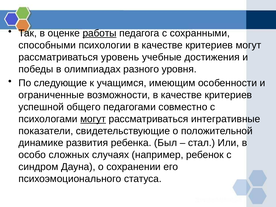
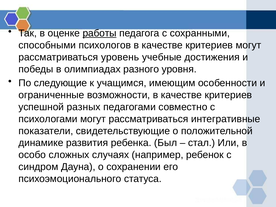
психологии: психологии -> психологов
общего: общего -> разных
могут at (93, 119) underline: present -> none
